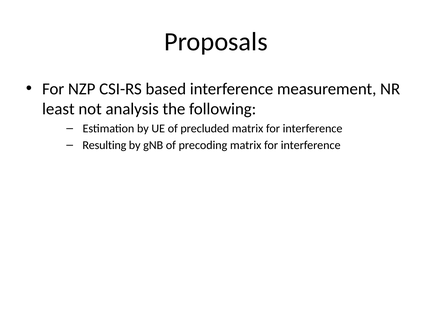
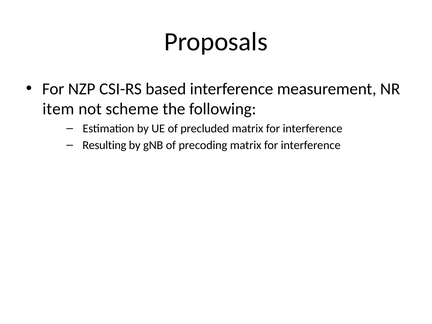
least: least -> item
analysis: analysis -> scheme
